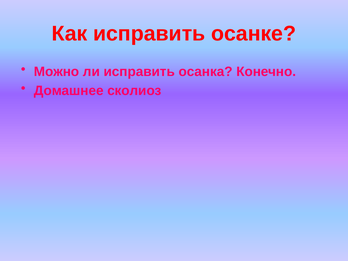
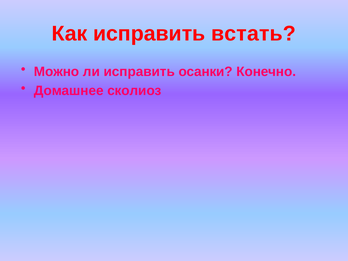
осанке: осанке -> встать
осанка: осанка -> осанки
